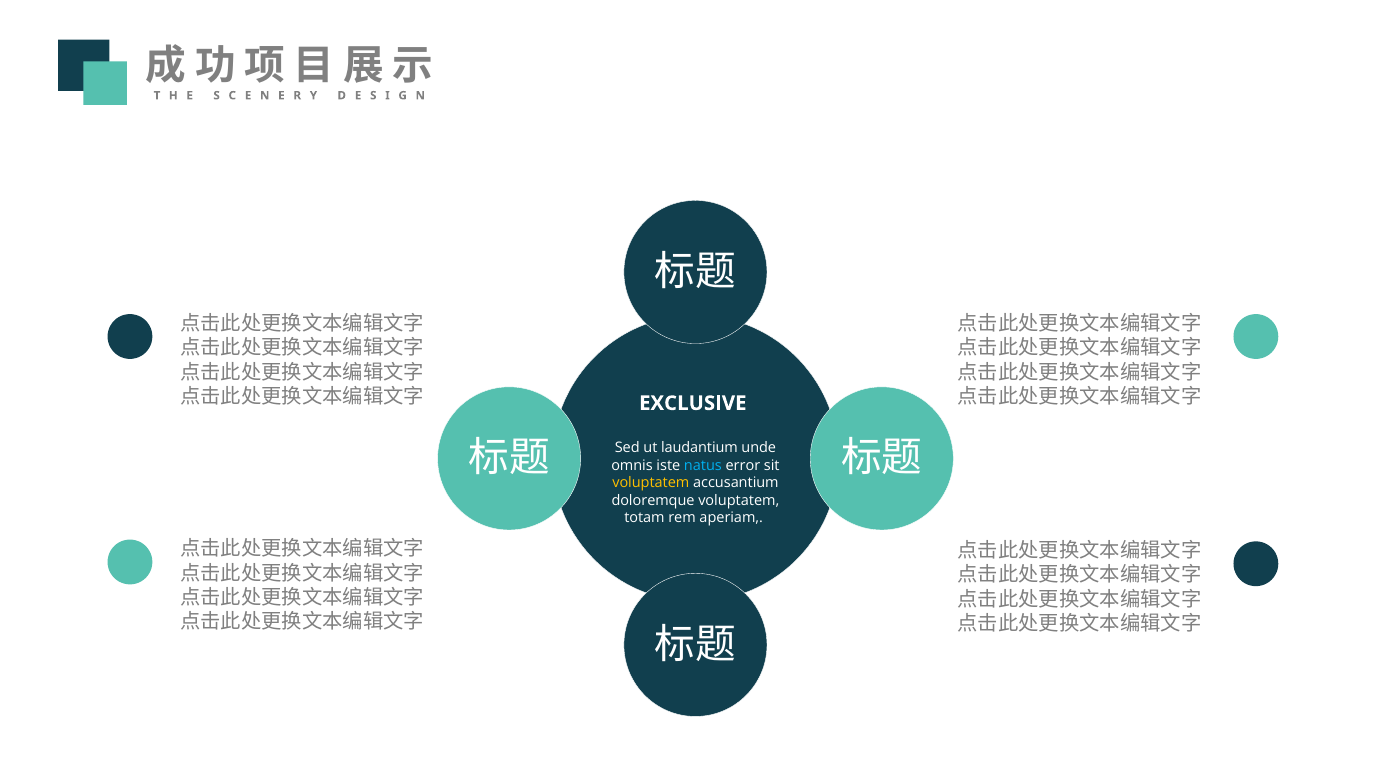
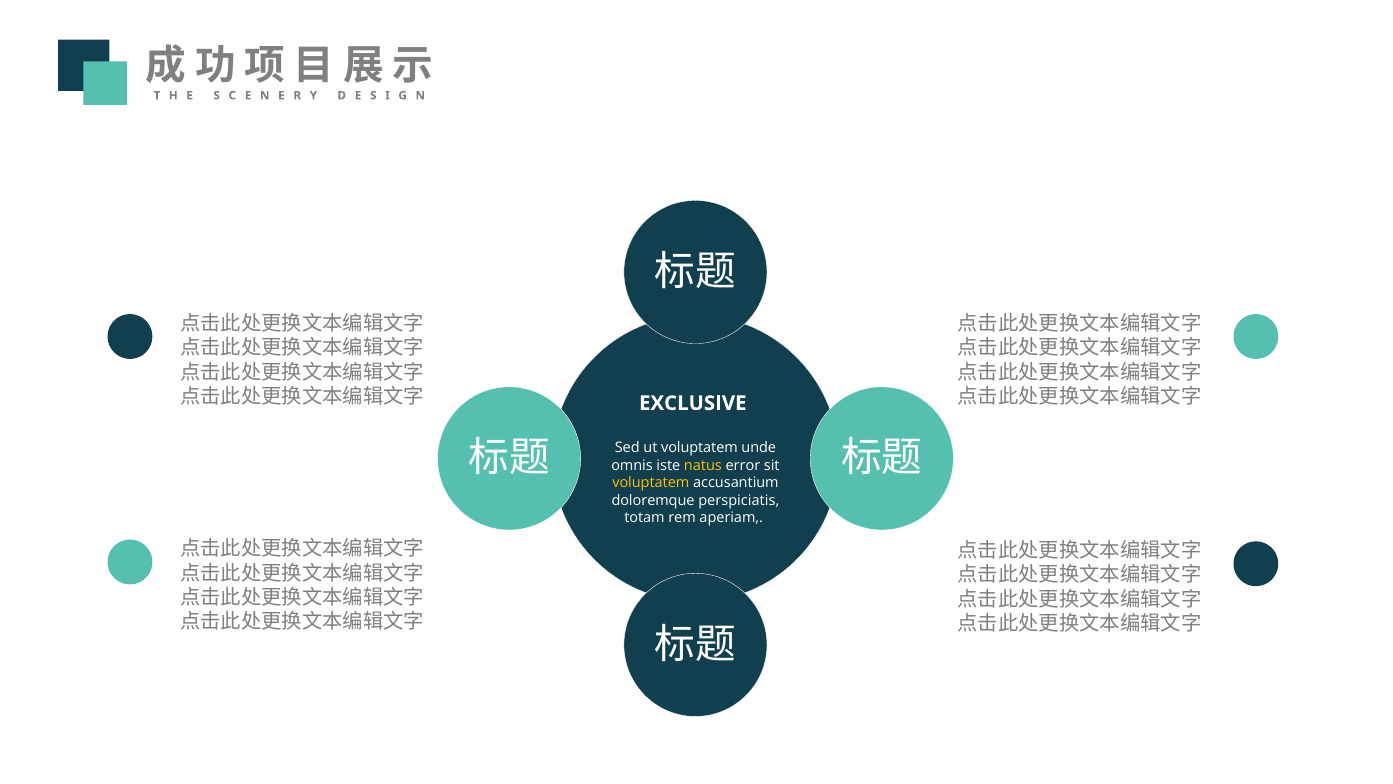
ut laudantium: laudantium -> voluptatem
natus colour: light blue -> yellow
doloremque voluptatem: voluptatem -> perspiciatis
